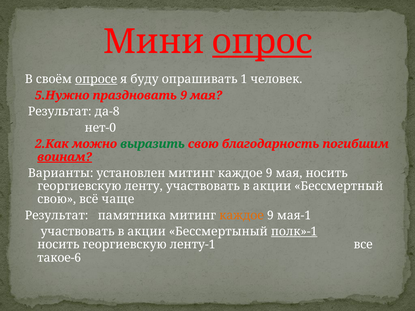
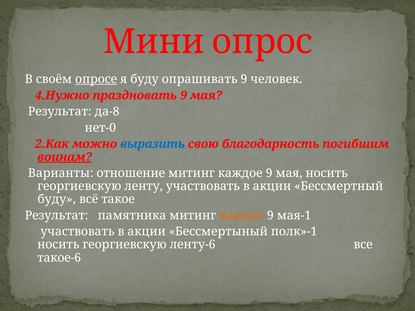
опрос underline: present -> none
опрашивать 1: 1 -> 9
5.Нужно: 5.Нужно -> 4.Нужно
выразить colour: green -> blue
установлен: установлен -> отношение
свою at (57, 199): свою -> буду
чаще: чаще -> такое
полк»-1 underline: present -> none
ленту-1: ленту-1 -> ленту-6
